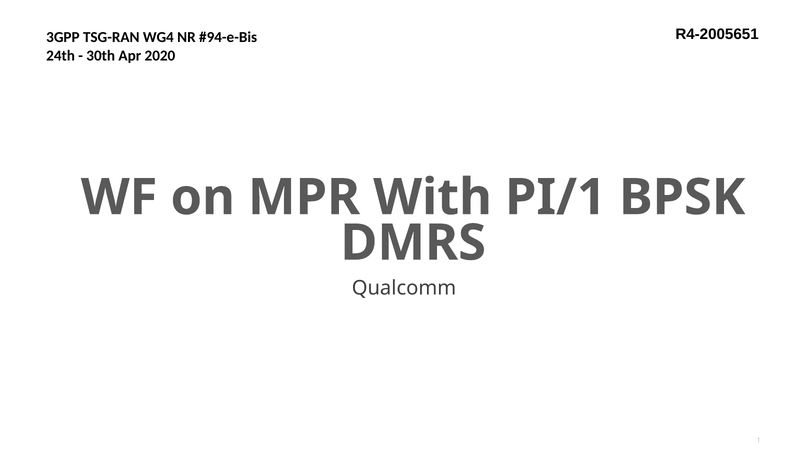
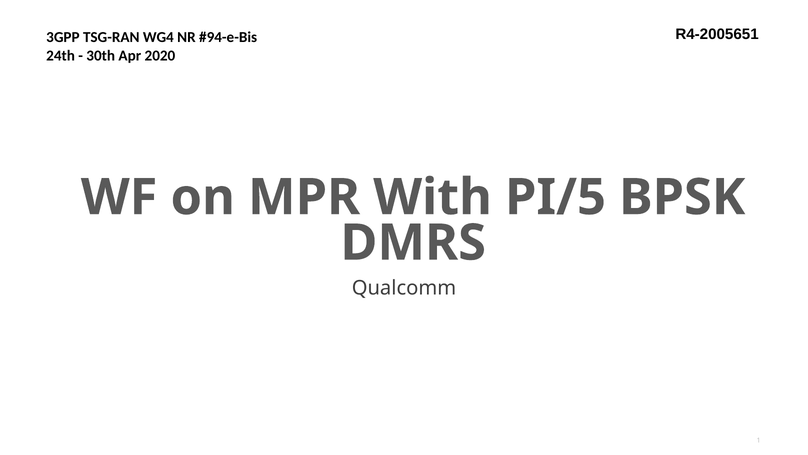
PI/1: PI/1 -> PI/5
